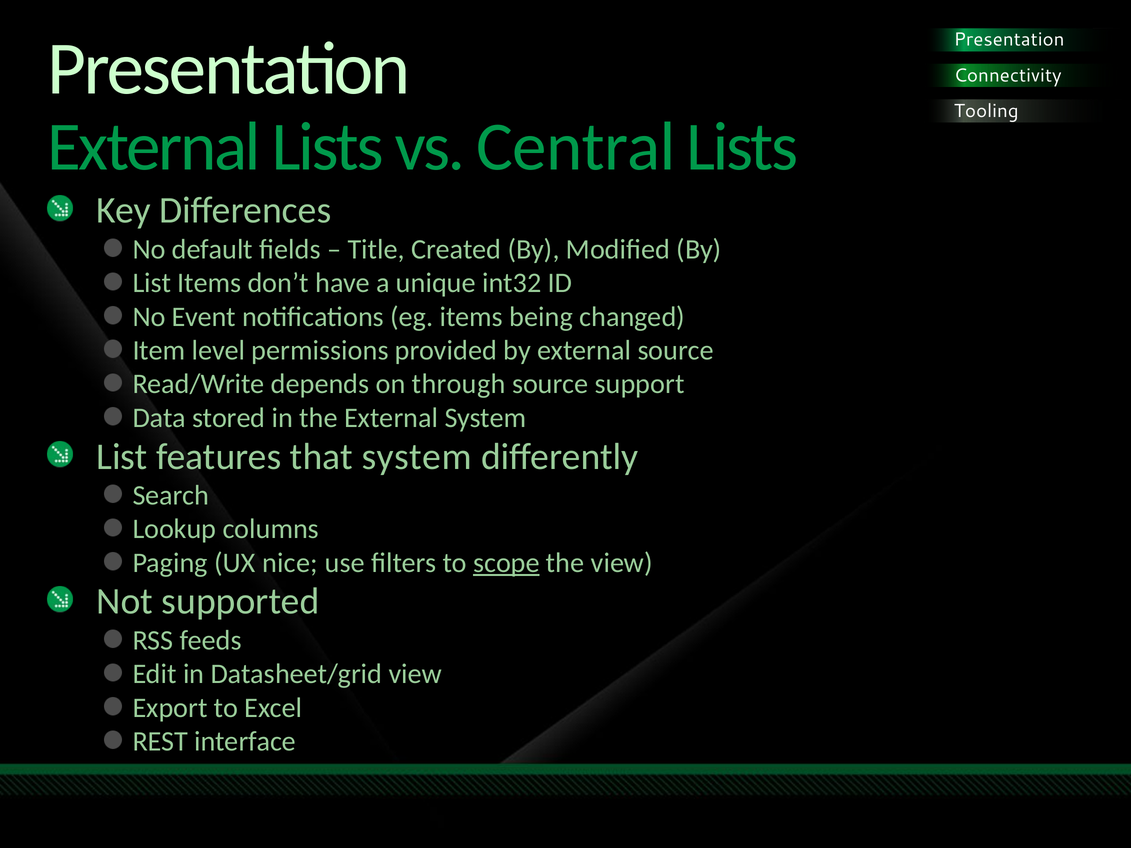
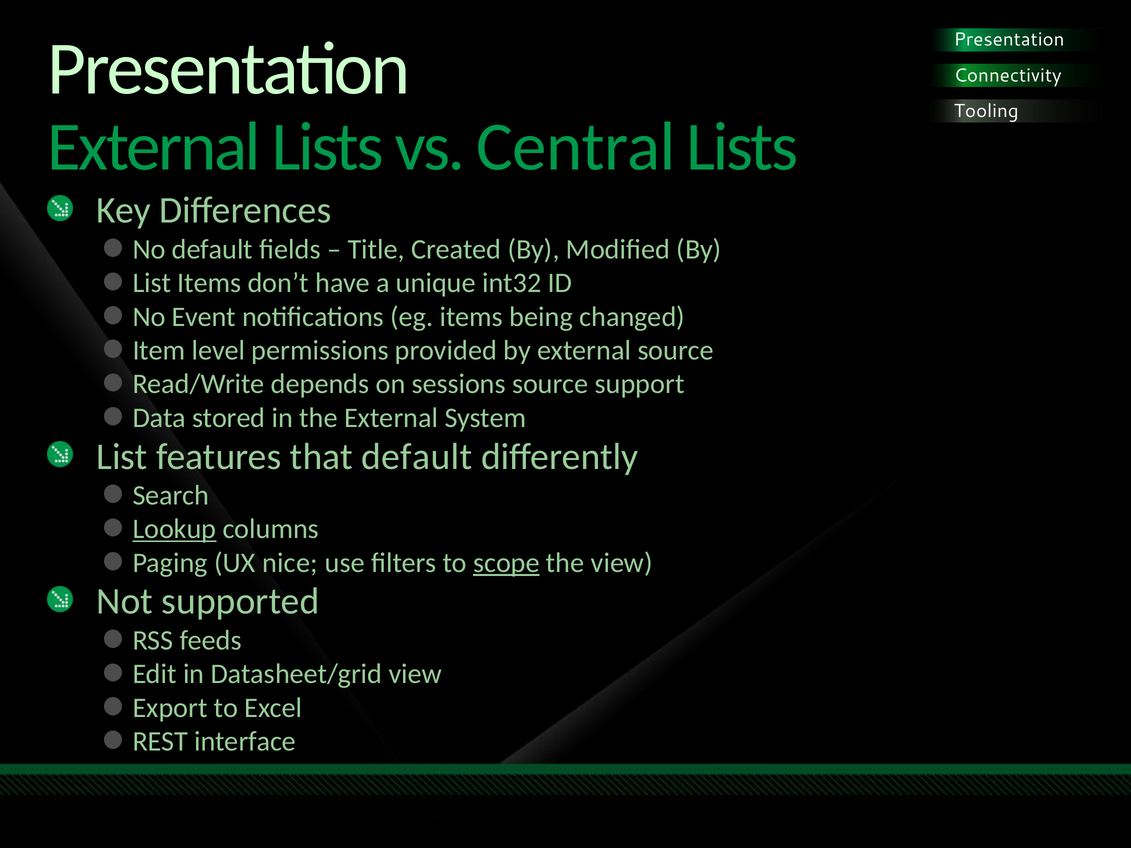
through: through -> sessions
that system: system -> default
Lookup underline: none -> present
